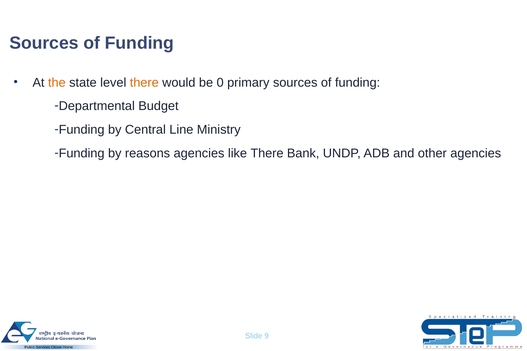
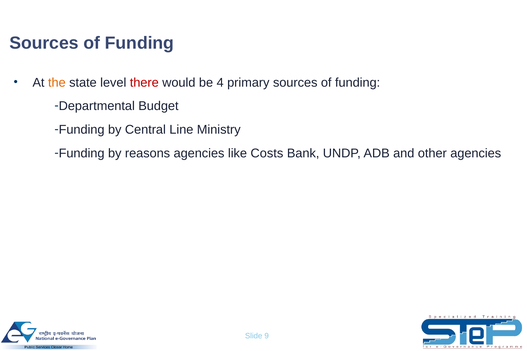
there at (144, 83) colour: orange -> red
0: 0 -> 4
like There: There -> Costs
